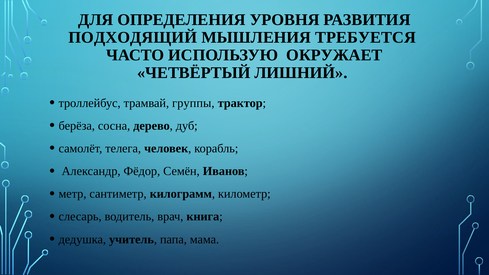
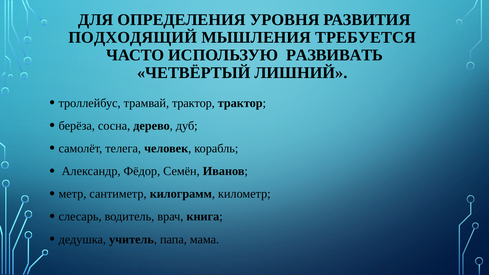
ОКРУЖАЕТ: ОКРУЖАЕТ -> РАЗВИВАТЬ
трамвай группы: группы -> трактор
